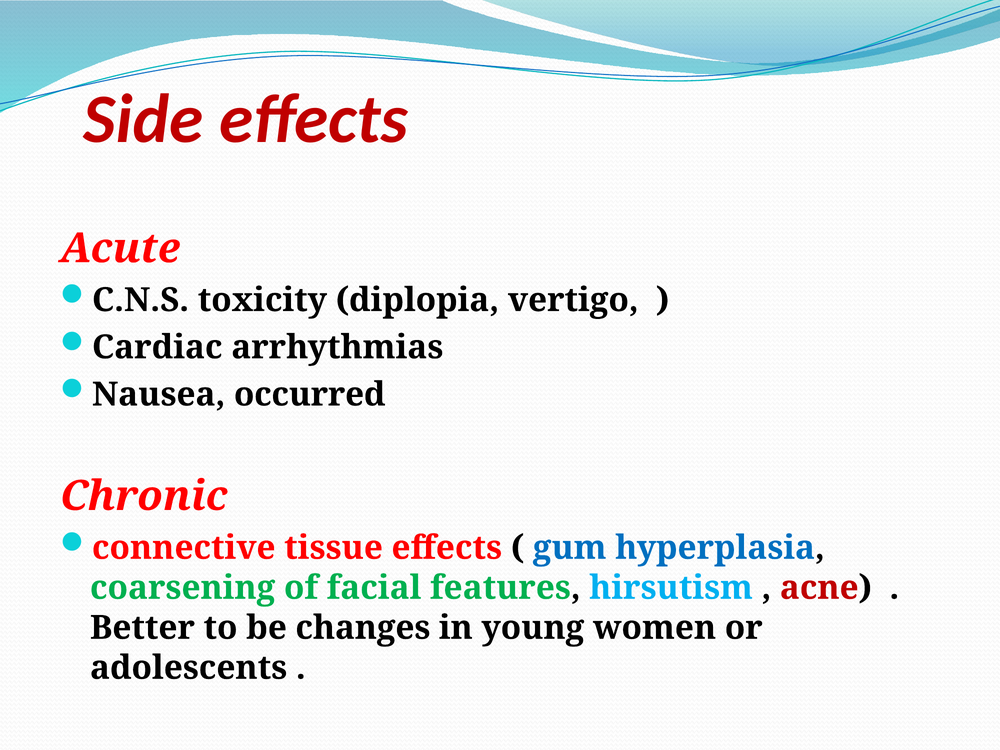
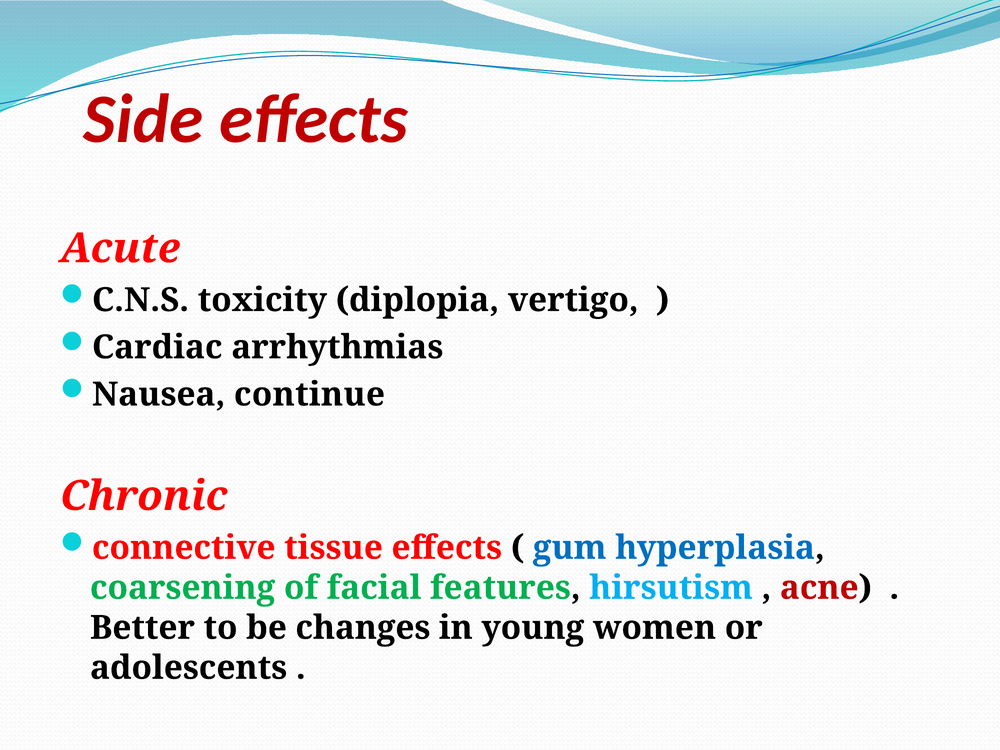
occurred: occurred -> continue
